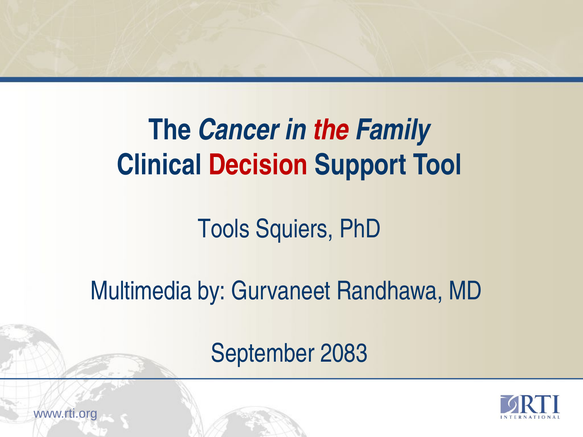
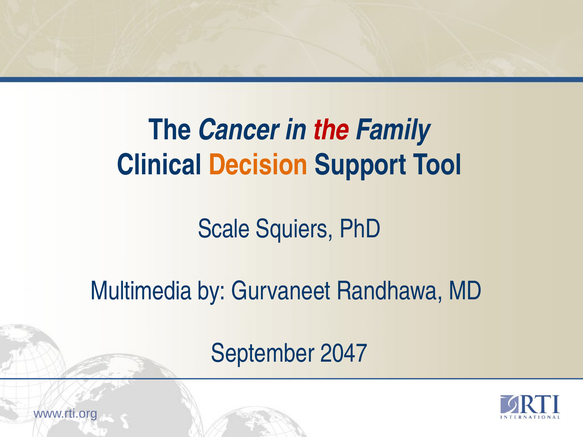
Decision colour: red -> orange
Tools: Tools -> Scale
2083: 2083 -> 2047
